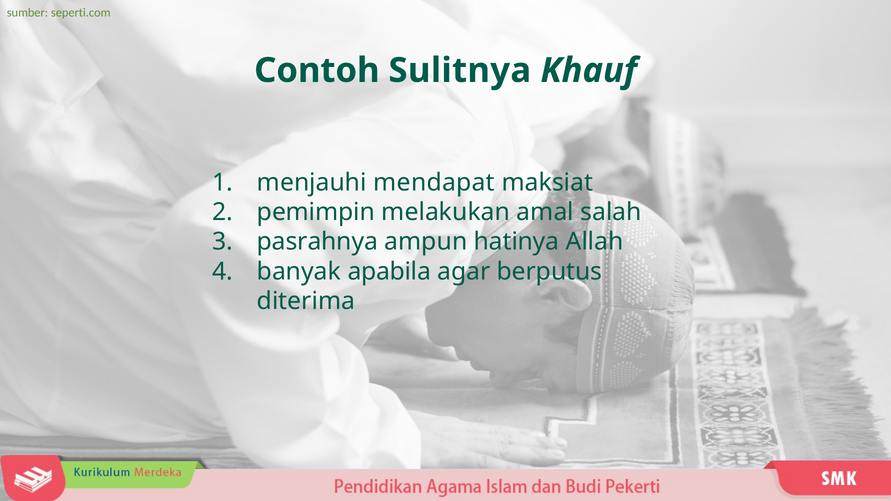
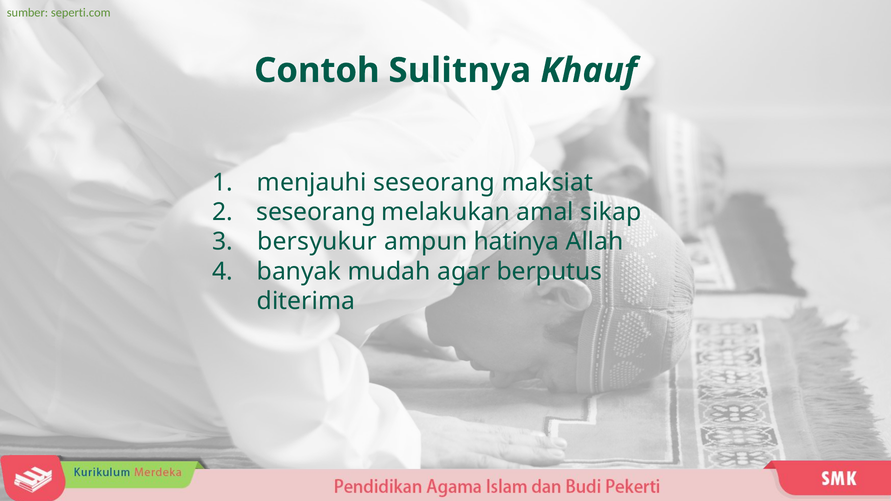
menjauhi mendapat: mendapat -> seseorang
pemimpin at (316, 212): pemimpin -> seseorang
salah: salah -> sikap
pasrahnya: pasrahnya -> bersyukur
apabila: apabila -> mudah
